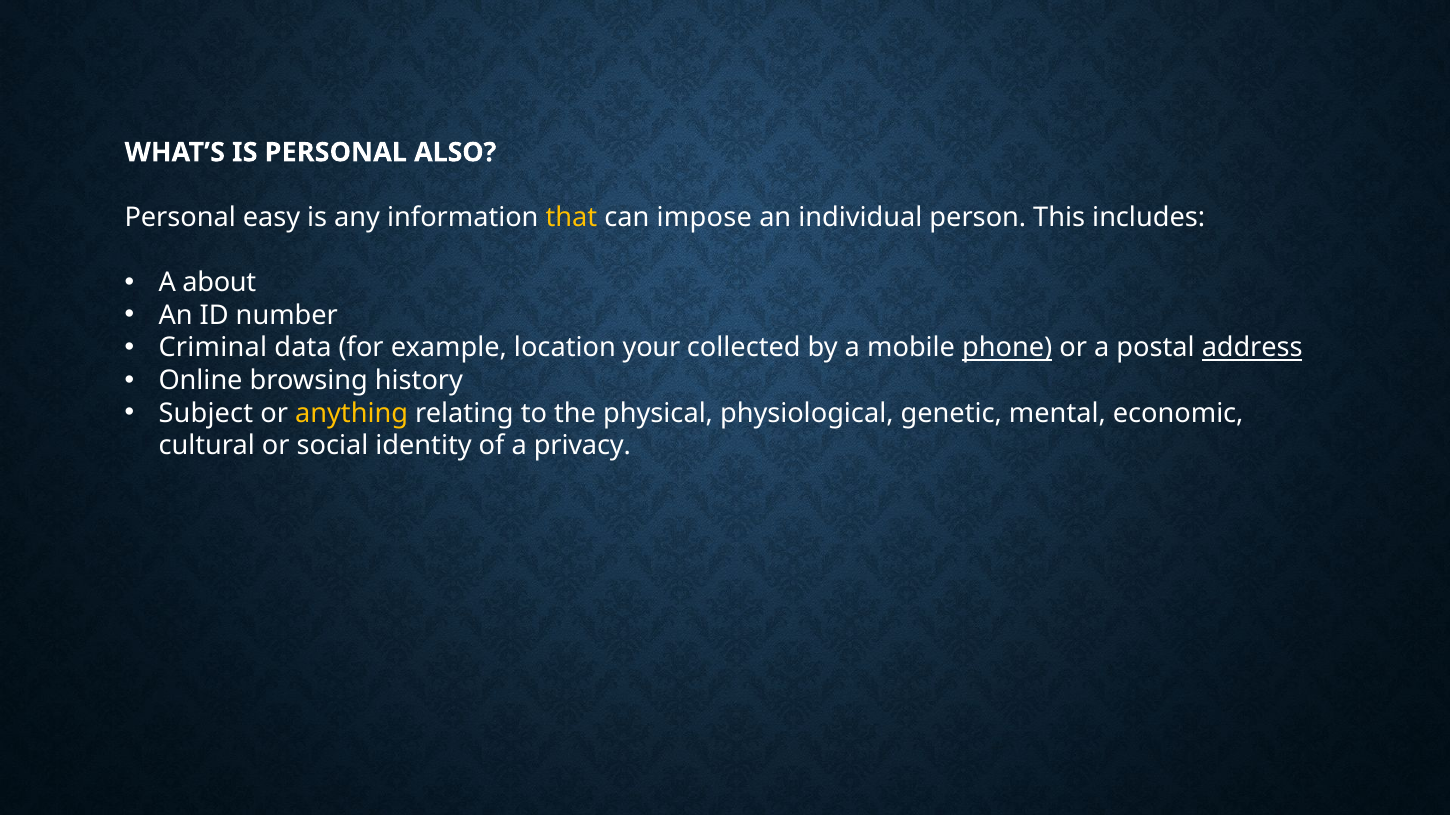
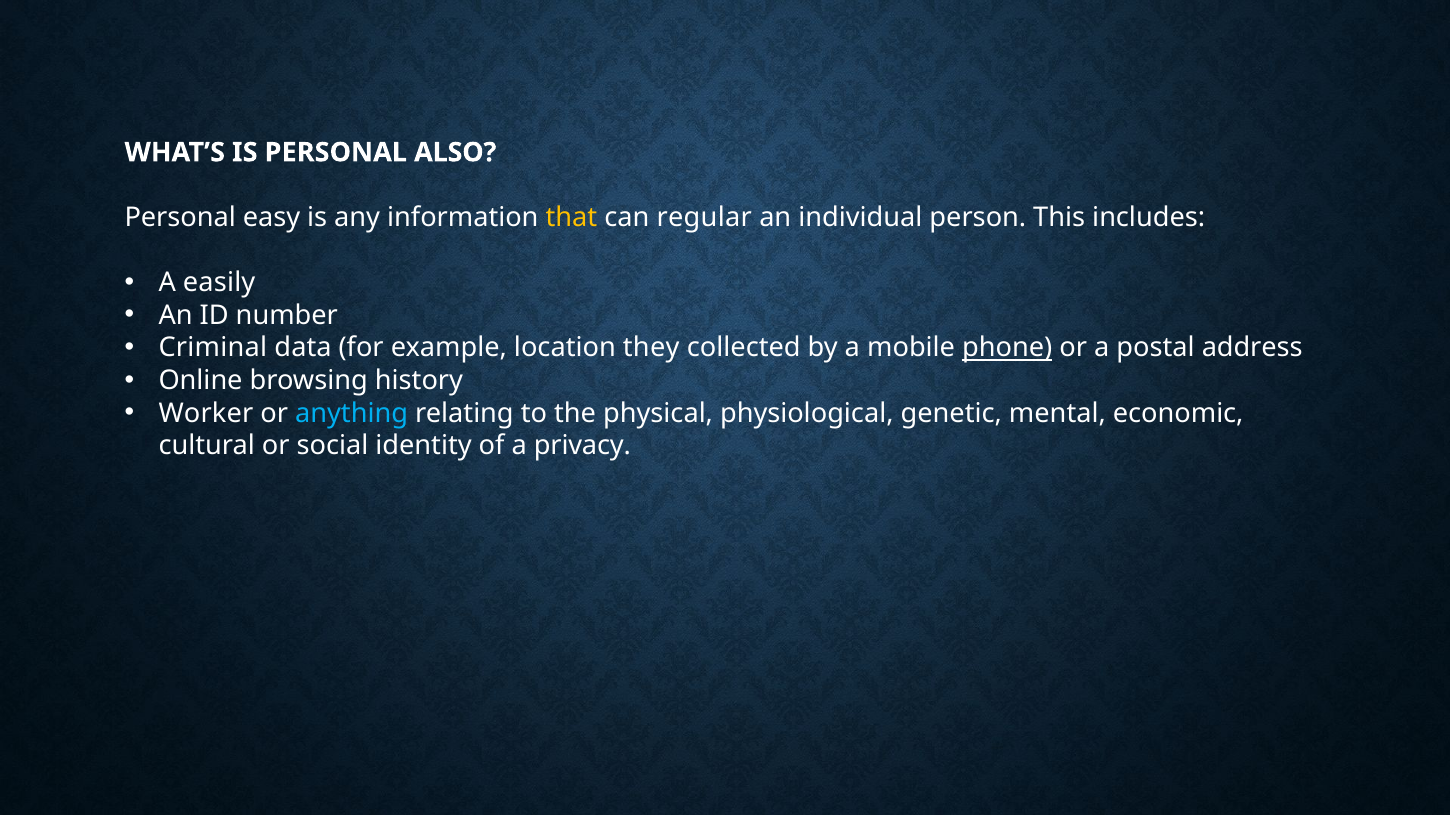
impose: impose -> regular
about: about -> easily
your: your -> they
address underline: present -> none
Subject: Subject -> Worker
anything colour: yellow -> light blue
